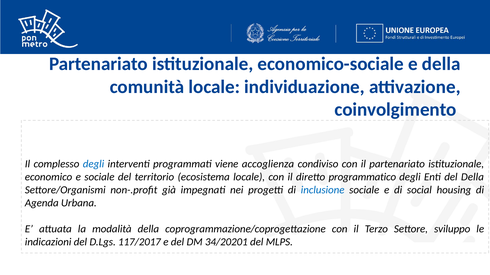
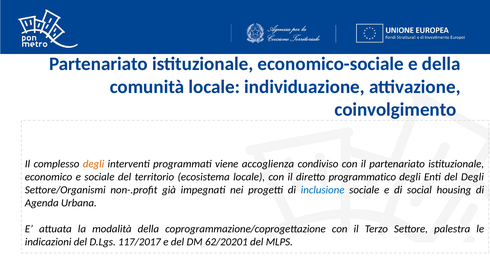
degli at (94, 164) colour: blue -> orange
del Della: Della -> Degli
sviluppo: sviluppo -> palestra
34/20201: 34/20201 -> 62/20201
